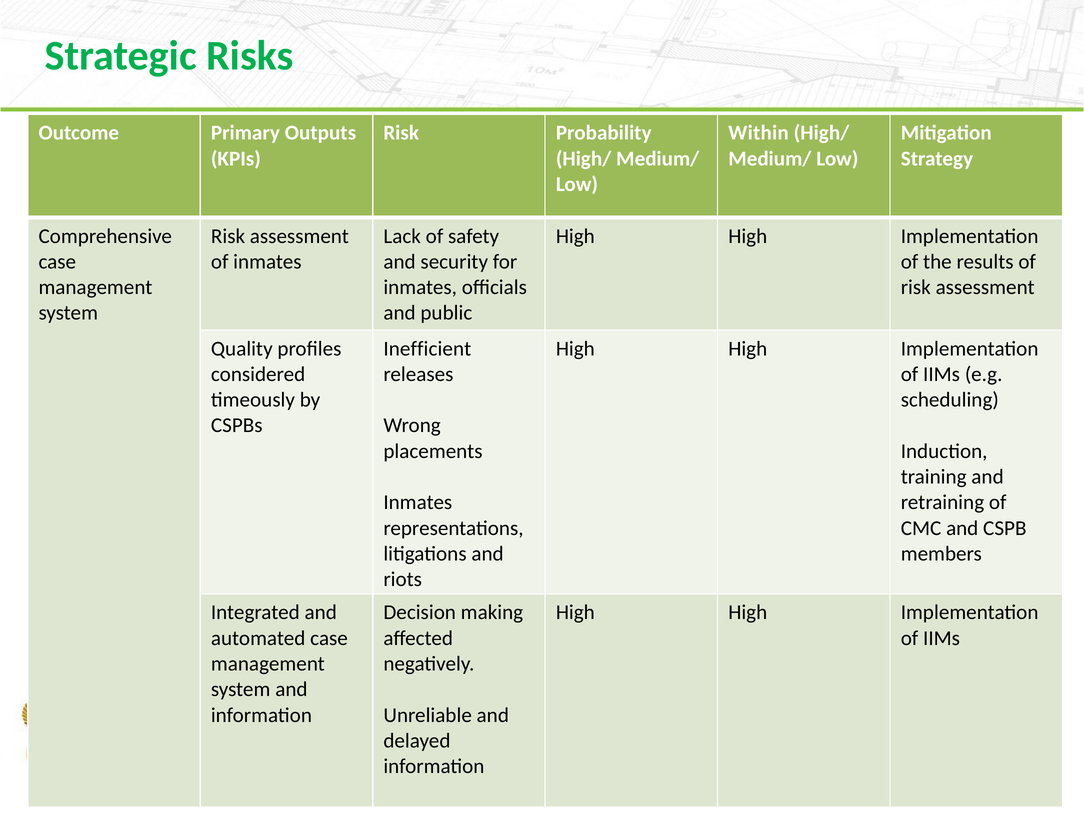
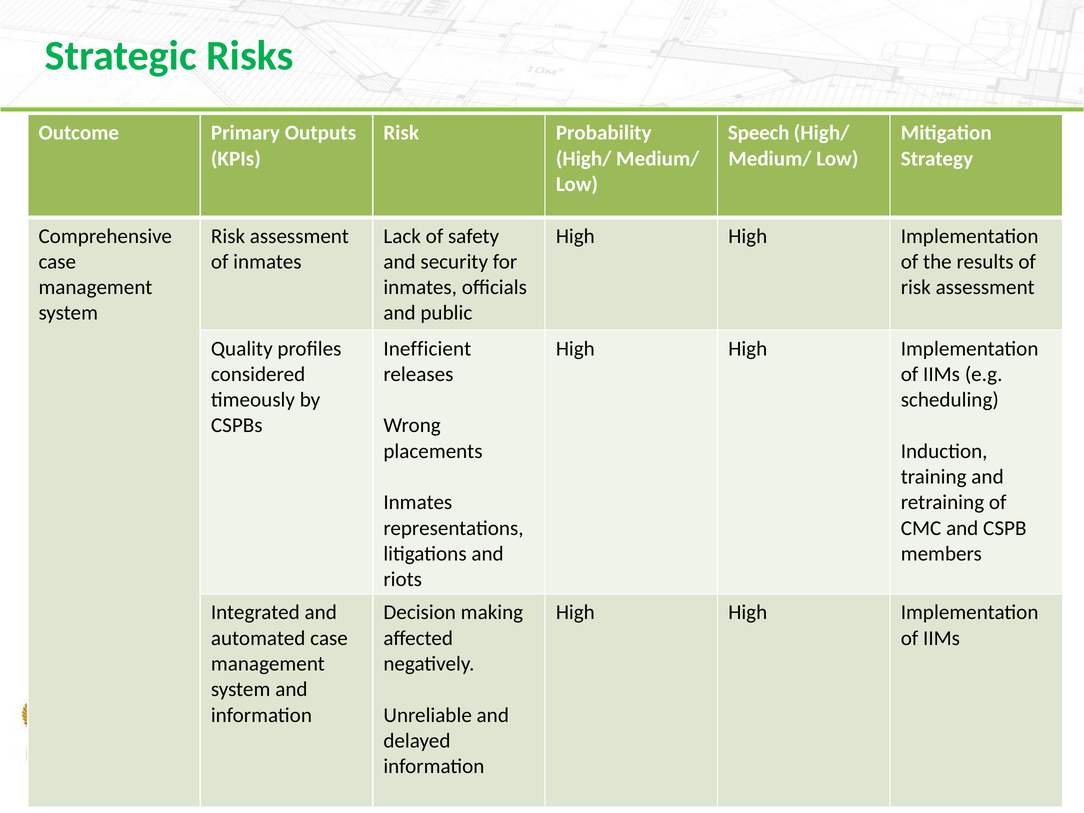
Within: Within -> Speech
